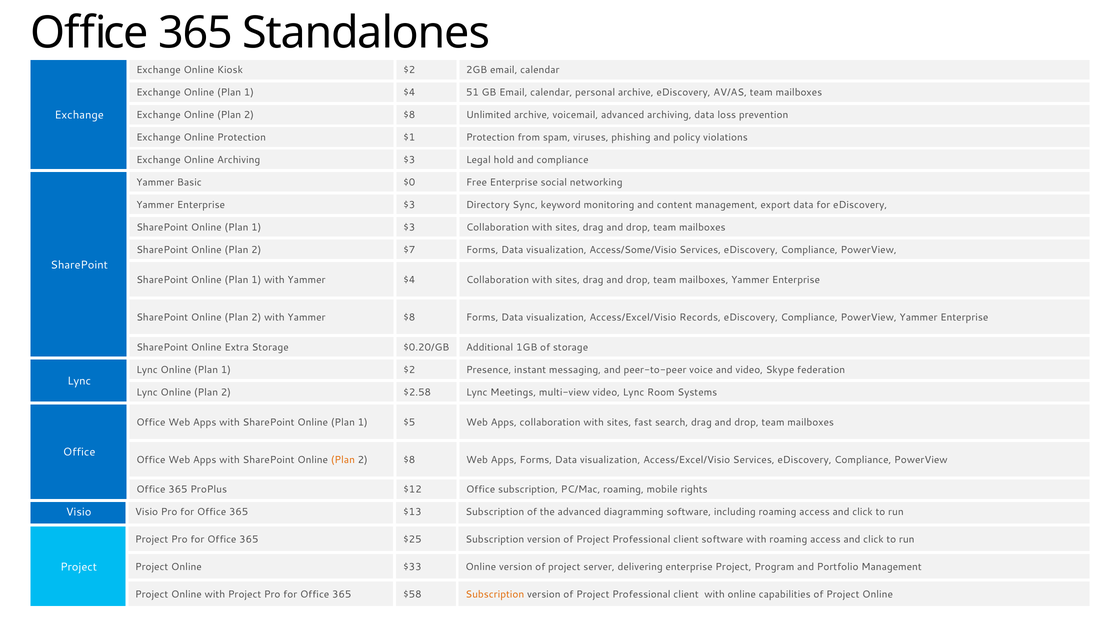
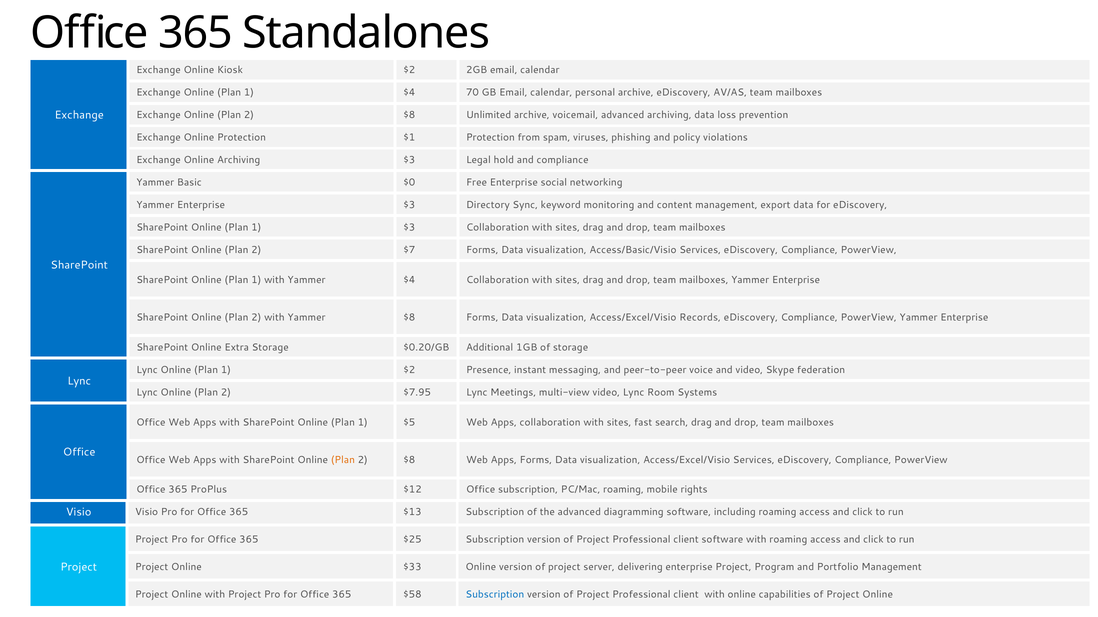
51: 51 -> 70
Access/Some/Visio: Access/Some/Visio -> Access/Basic/Visio
$2.58: $2.58 -> $7.95
Subscription at (495, 595) colour: orange -> blue
